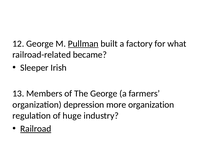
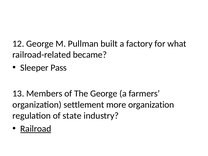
Pullman underline: present -> none
Irish: Irish -> Pass
depression: depression -> settlement
huge: huge -> state
